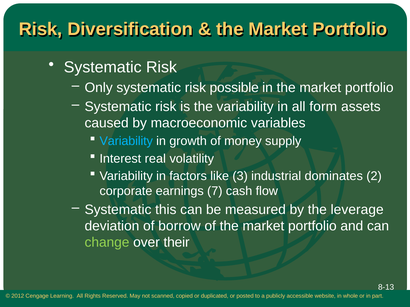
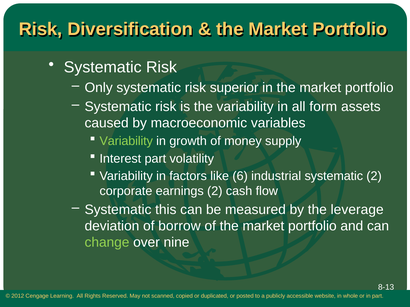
possible: possible -> superior
Variability at (126, 141) colour: light blue -> light green
Interest real: real -> part
3: 3 -> 6
industrial dominates: dominates -> systematic
earnings 7: 7 -> 2
their: their -> nine
